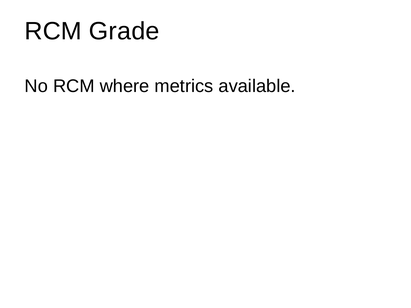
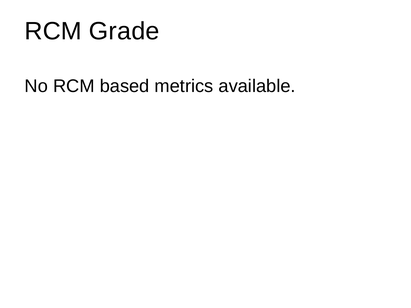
where: where -> based
